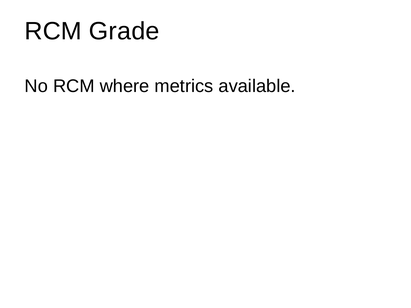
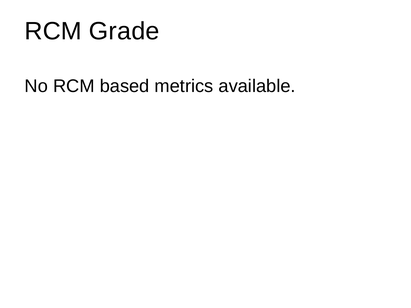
where: where -> based
